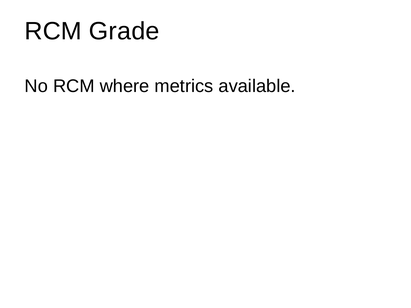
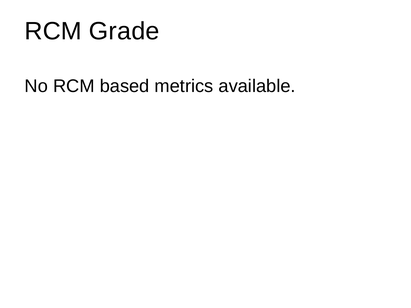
where: where -> based
